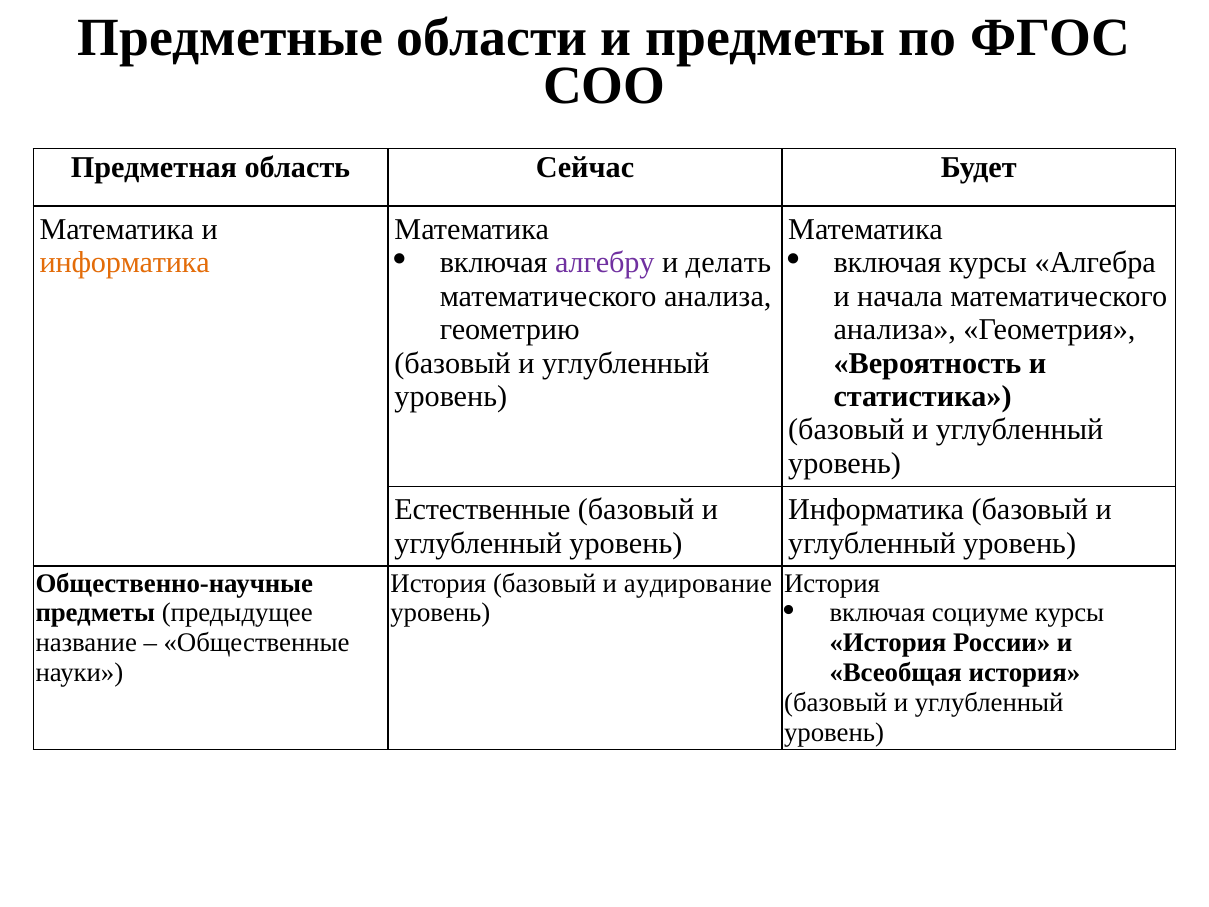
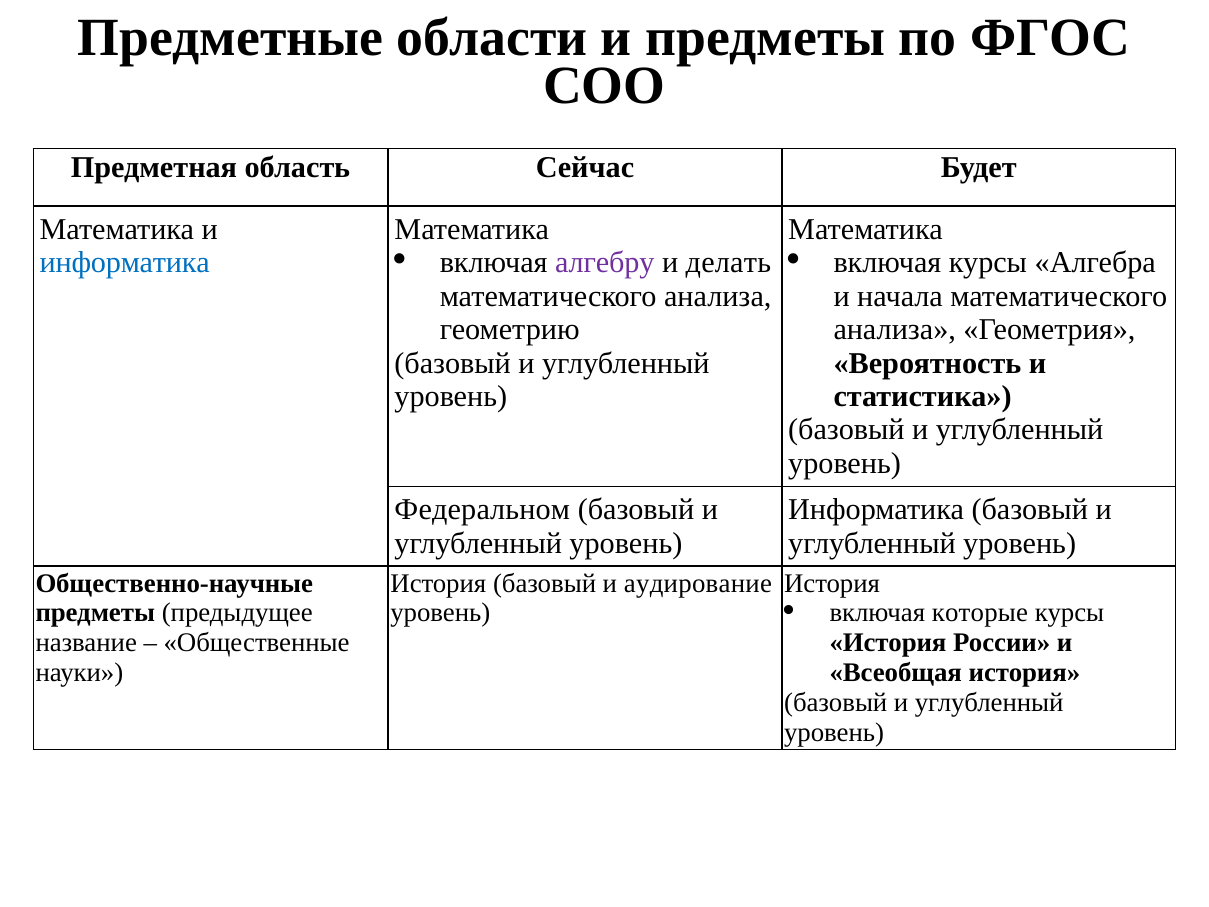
информатика at (125, 263) colour: orange -> blue
Естественные: Естественные -> Федеральном
социуме: социуме -> которые
